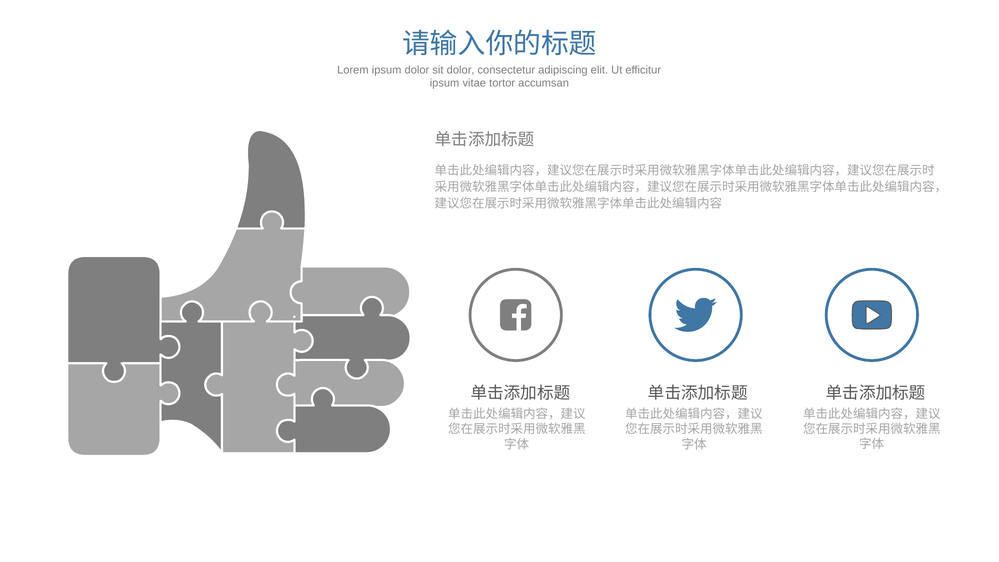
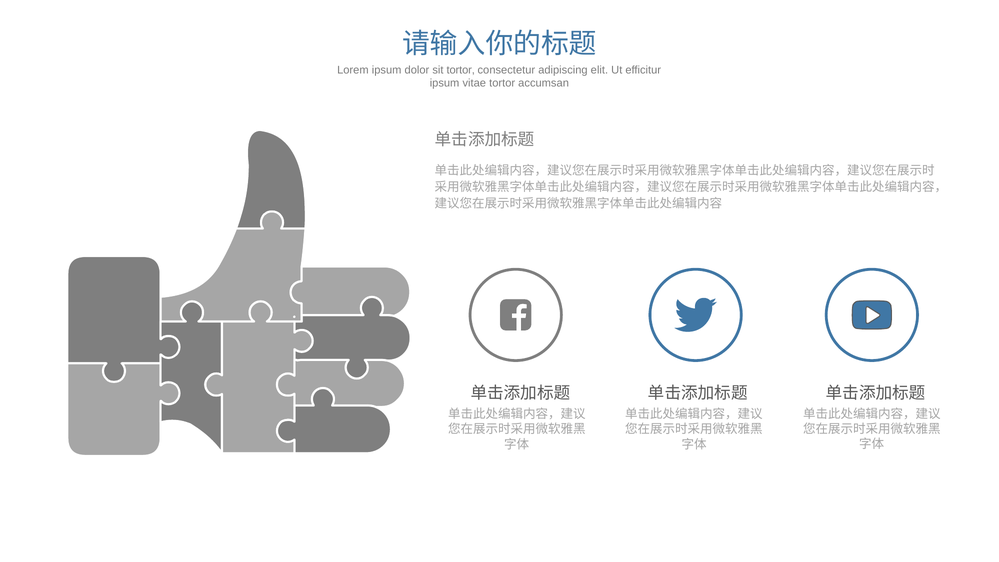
sit dolor: dolor -> tortor
